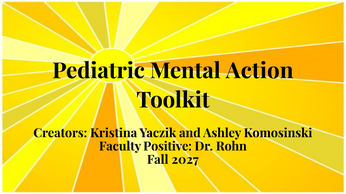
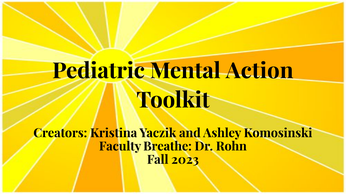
Positive: Positive -> Breathe
2027: 2027 -> 2023
